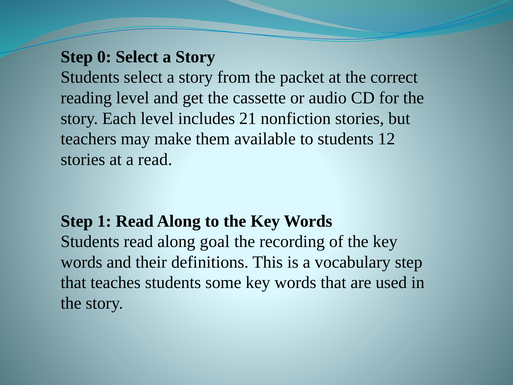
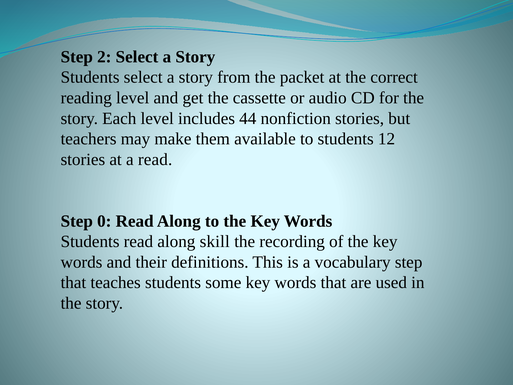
0: 0 -> 2
21: 21 -> 44
1: 1 -> 0
goal: goal -> skill
